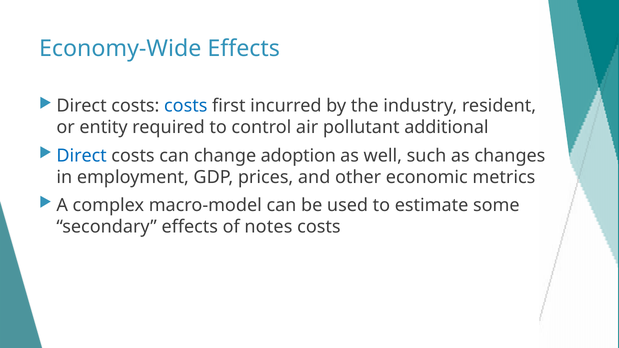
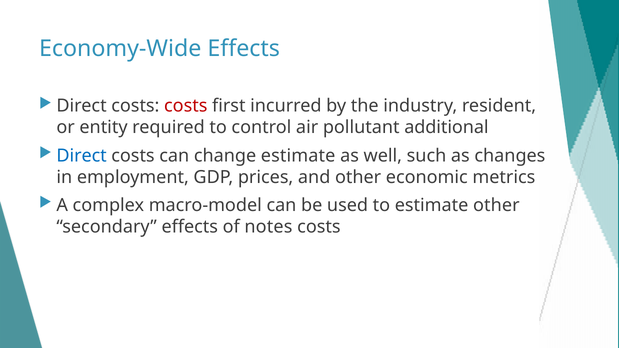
costs at (186, 106) colour: blue -> red
change adoption: adoption -> estimate
estimate some: some -> other
